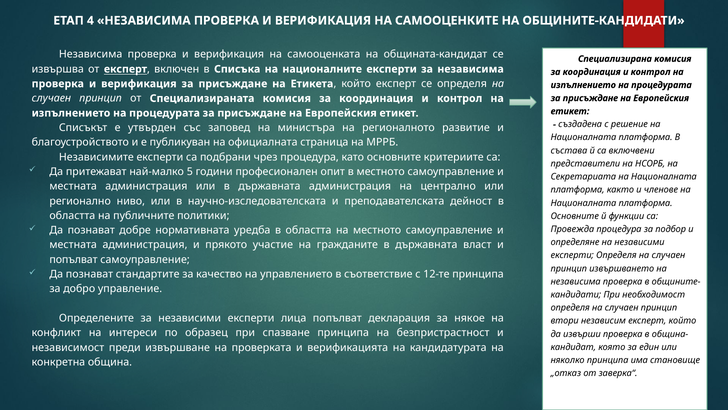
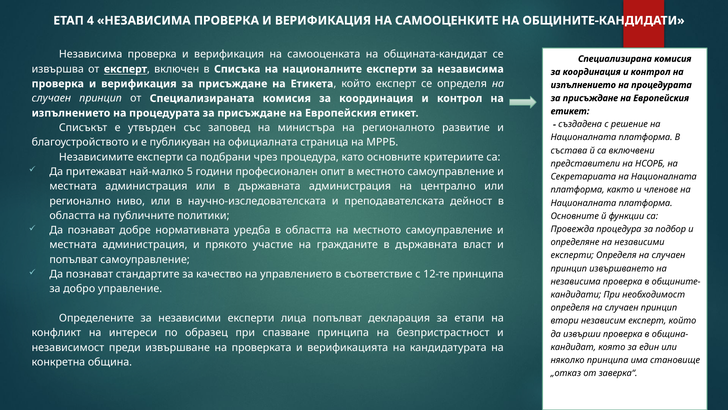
някое: някое -> етапи
